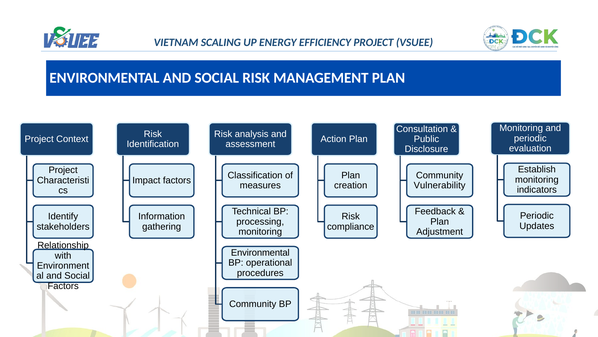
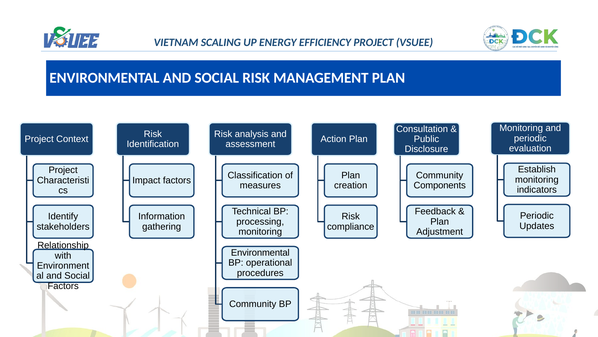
Vulnerability: Vulnerability -> Components
